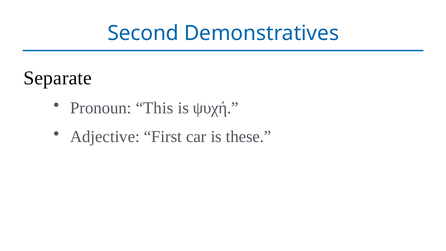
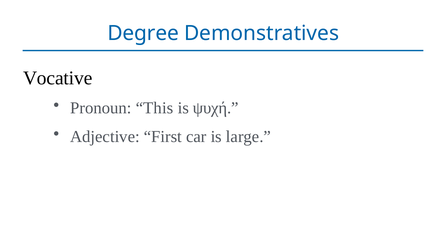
Second: Second -> Degree
Separate: Separate -> Vocative
these: these -> large
